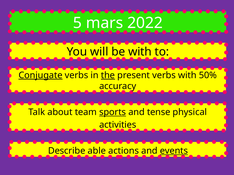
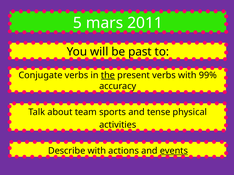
2022: 2022 -> 2011
be with: with -> past
Conjugate underline: present -> none
50%: 50% -> 99%
sports underline: present -> none
Describe able: able -> with
